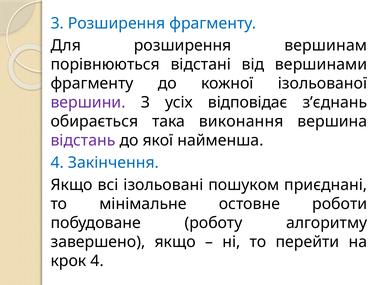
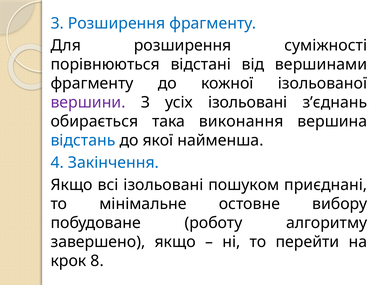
вершинам: вершинам -> суміжності
усіх відповідає: відповідає -> ізольовані
відстань colour: purple -> blue
роботи: роботи -> вибору
крок 4: 4 -> 8
